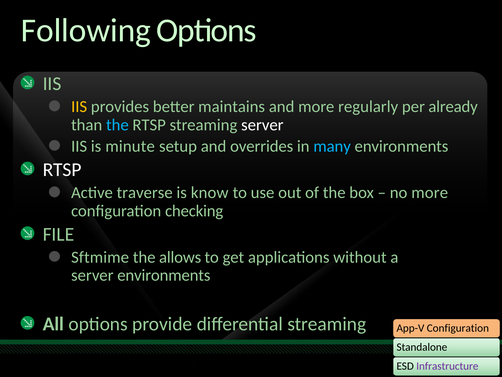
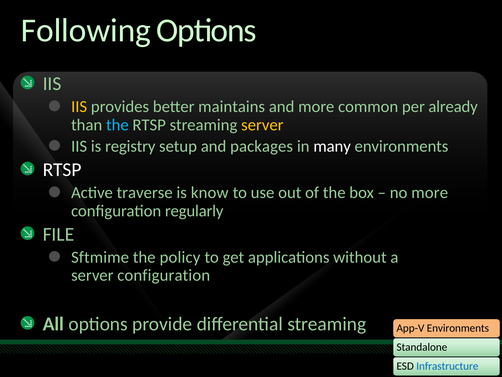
regularly: regularly -> common
server at (262, 125) colour: white -> yellow
minute: minute -> registry
overrides: overrides -> packages
many colour: light blue -> white
checking: checking -> regularly
allows: allows -> policy
server environments: environments -> configuration
Configuration at (458, 328): Configuration -> Environments
Infrastructure colour: purple -> blue
